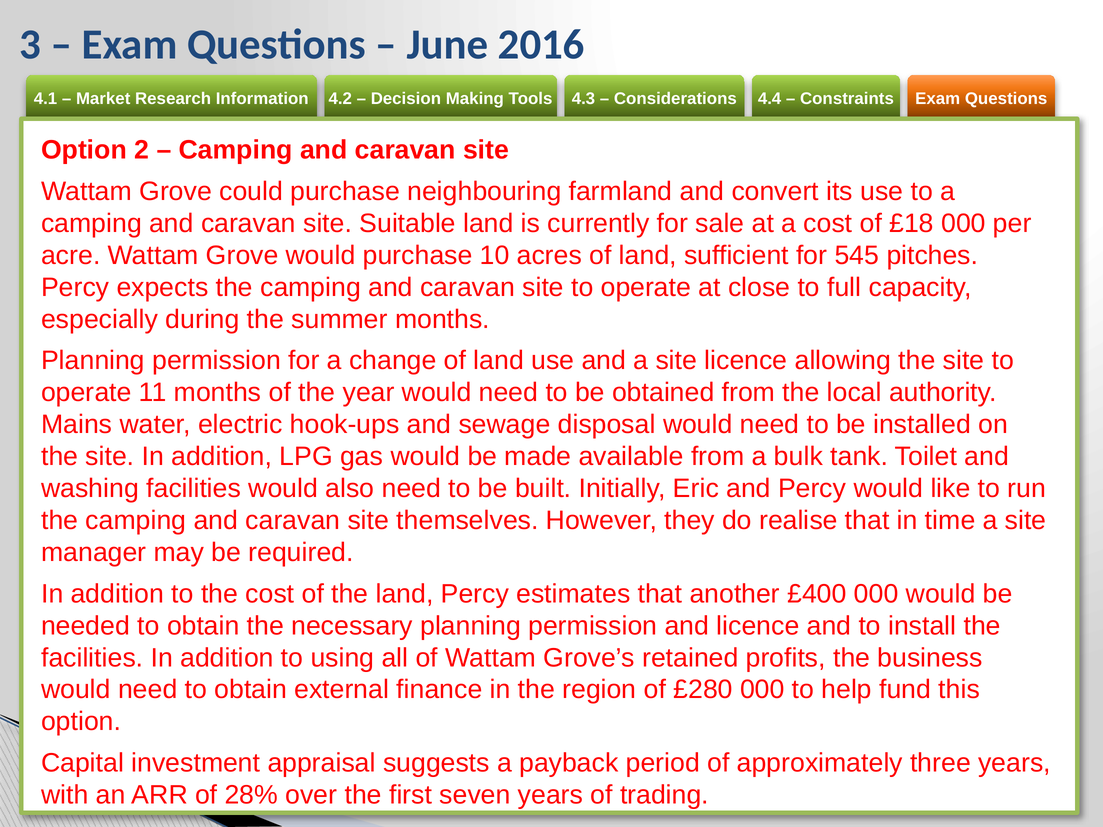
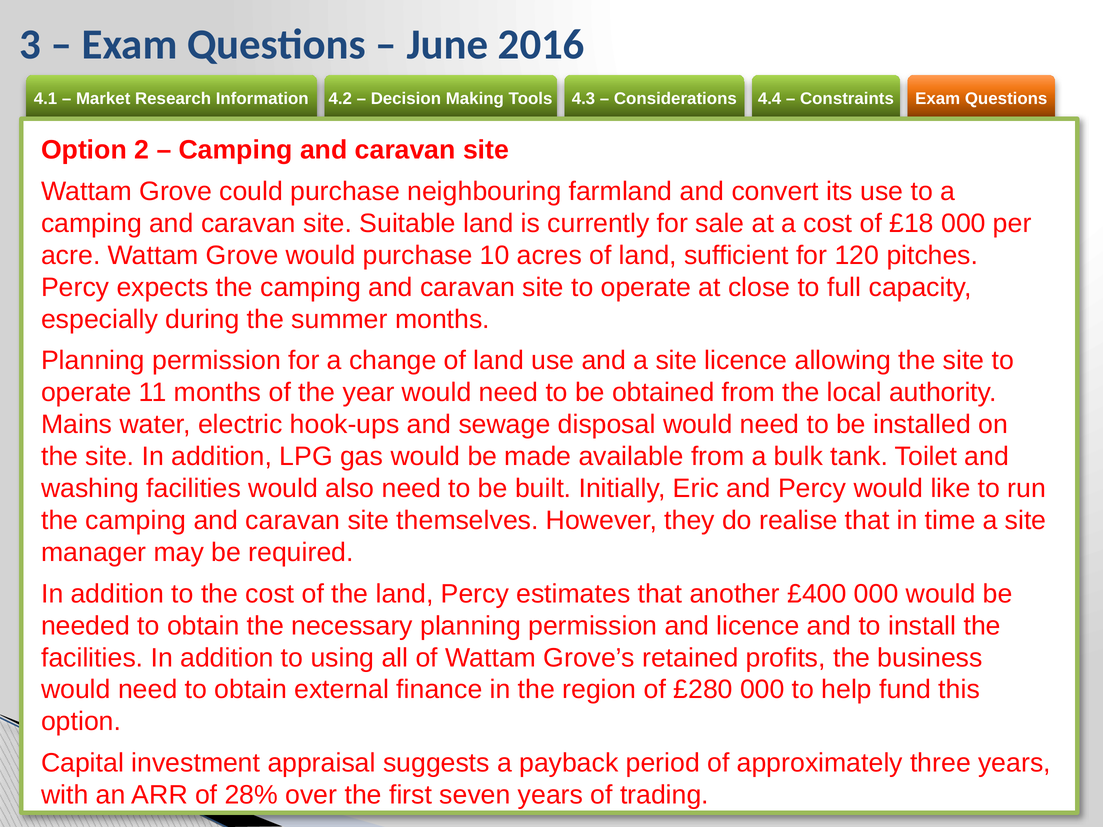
545: 545 -> 120
